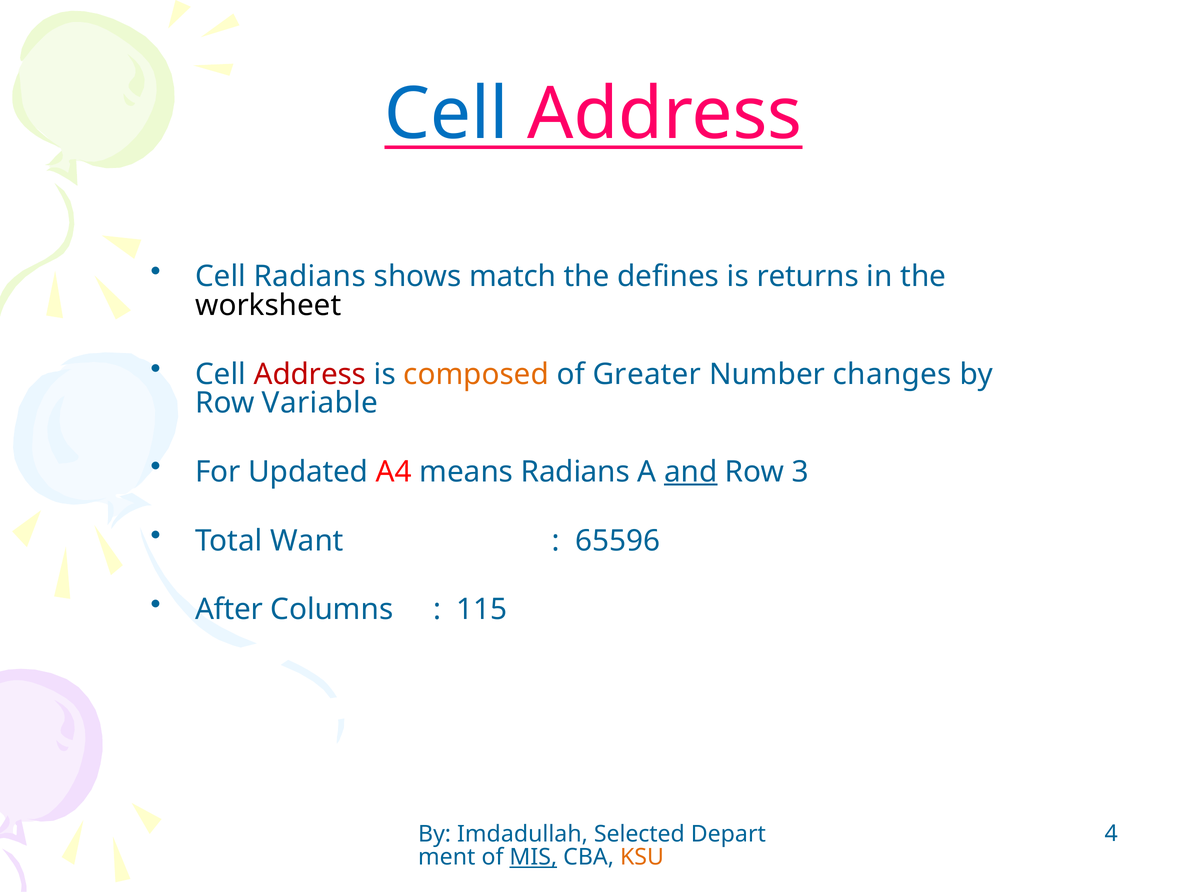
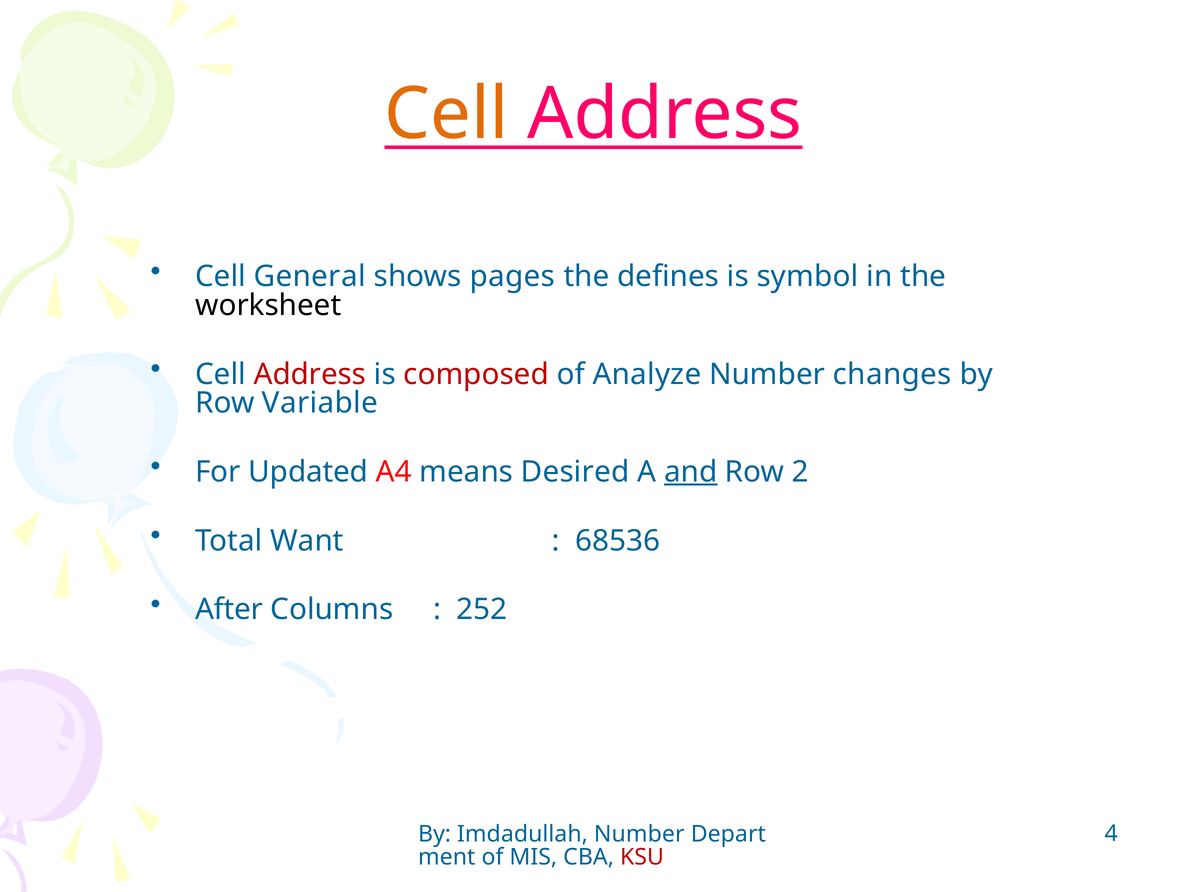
Cell at (446, 114) colour: blue -> orange
Cell Radians: Radians -> General
match: match -> pages
returns: returns -> symbol
composed colour: orange -> red
Greater: Greater -> Analyze
means Radians: Radians -> Desired
3: 3 -> 2
65596: 65596 -> 68536
115: 115 -> 252
Imdadullah Selected: Selected -> Number
MIS underline: present -> none
KSU colour: orange -> red
